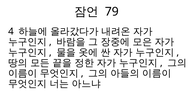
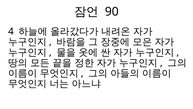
79: 79 -> 90
